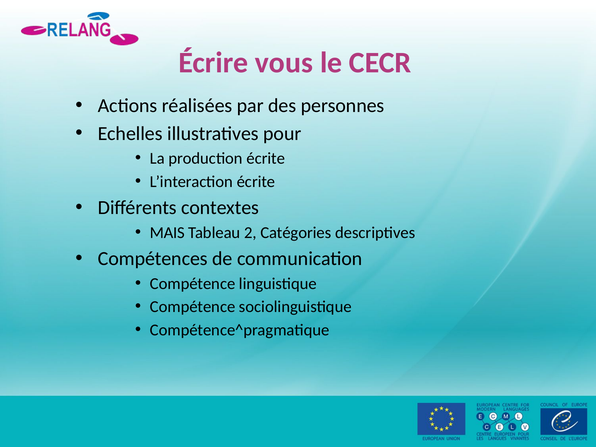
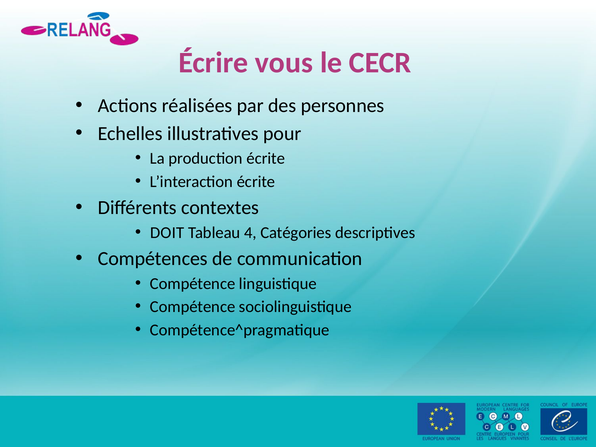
MAIS: MAIS -> DOIT
2: 2 -> 4
